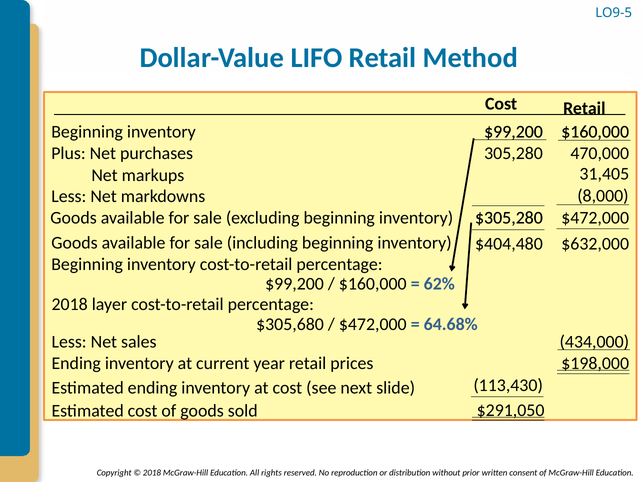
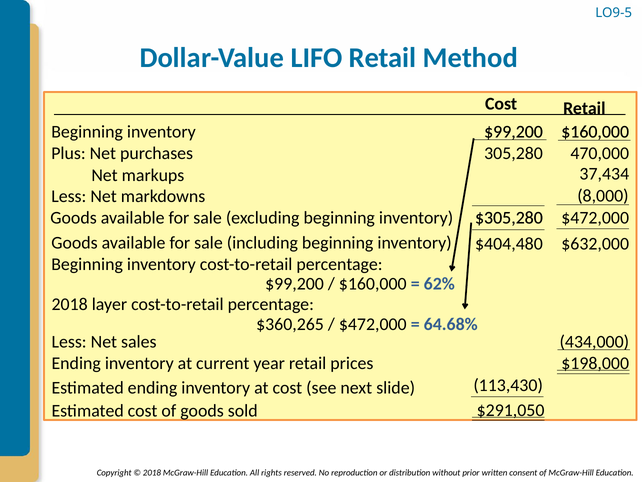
31,405: 31,405 -> 37,434
$305,680: $305,680 -> $360,265
